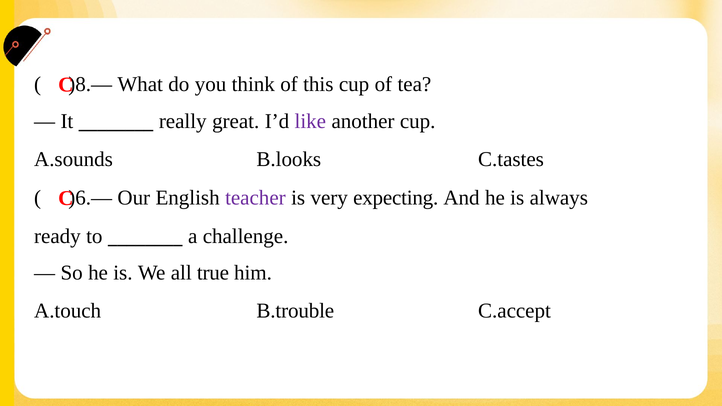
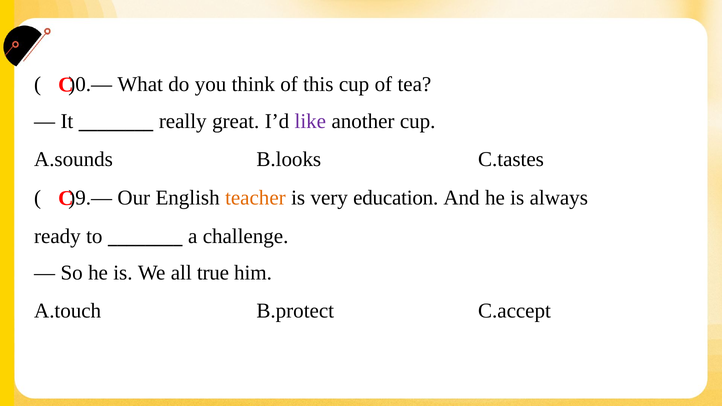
)8.—: )8.— -> )0.—
)6.—: )6.— -> )9.—
teacher colour: purple -> orange
expecting: expecting -> education
B.trouble: B.trouble -> B.protect
